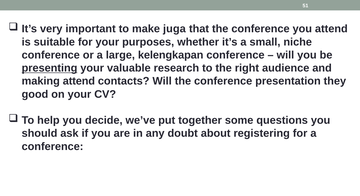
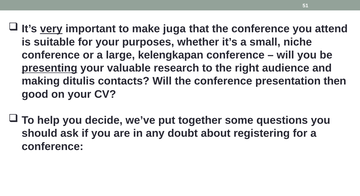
very underline: none -> present
making attend: attend -> ditulis
they: they -> then
